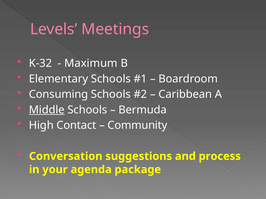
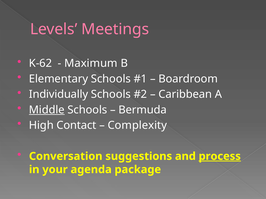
K-32: K-32 -> K-62
Consuming: Consuming -> Individually
Community: Community -> Complexity
process underline: none -> present
